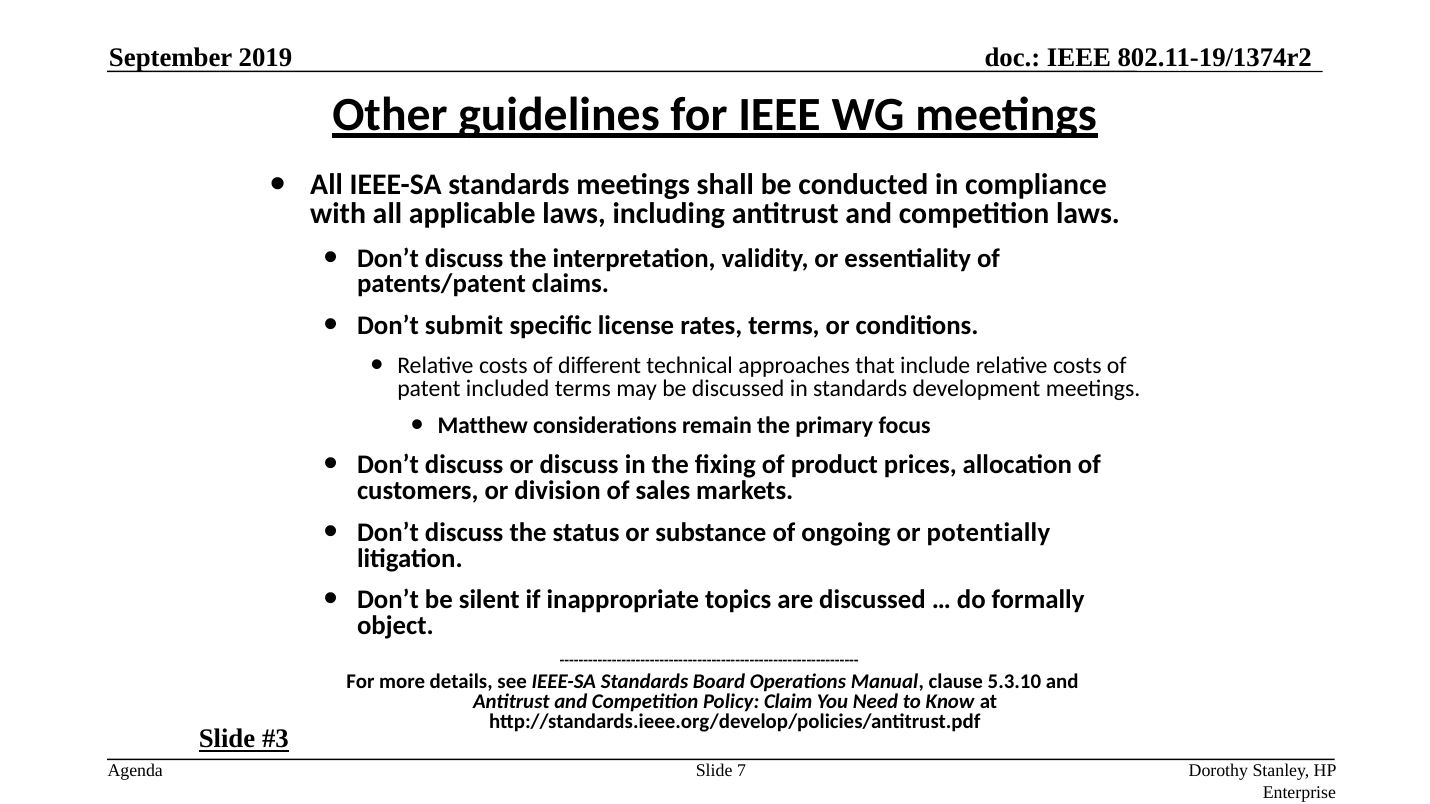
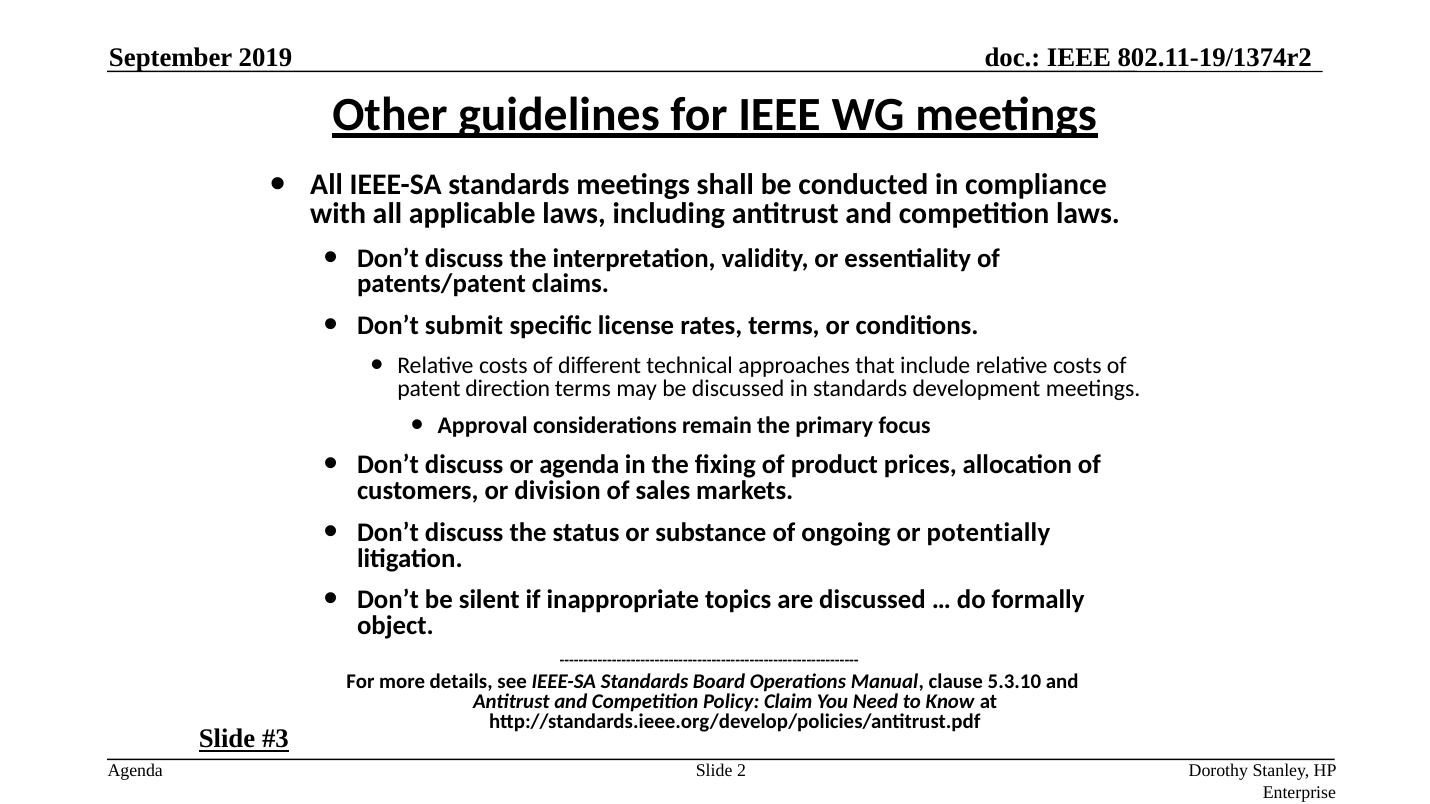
included: included -> direction
Matthew: Matthew -> Approval
or discuss: discuss -> agenda
7: 7 -> 2
